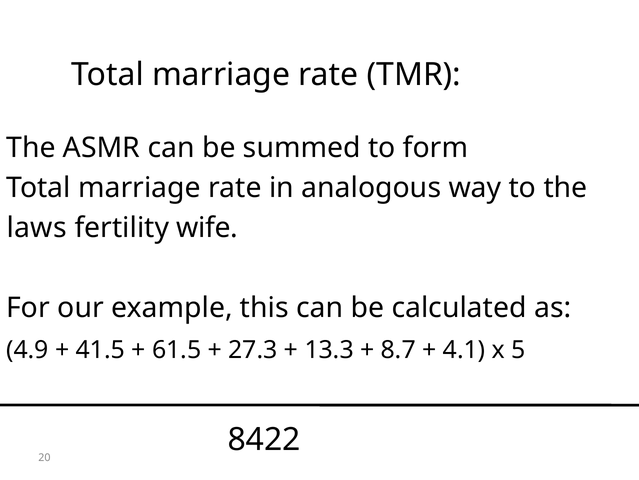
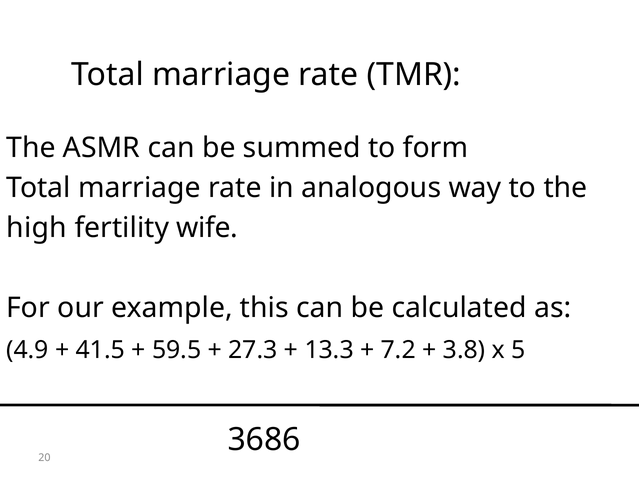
laws: laws -> high
61.5: 61.5 -> 59.5
8.7: 8.7 -> 7.2
4.1: 4.1 -> 3.8
8422: 8422 -> 3686
